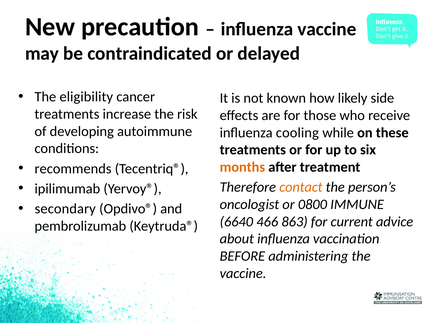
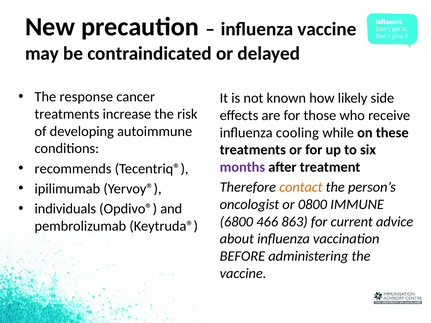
eligibility: eligibility -> response
months colour: orange -> purple
secondary: secondary -> individuals
6640: 6640 -> 6800
